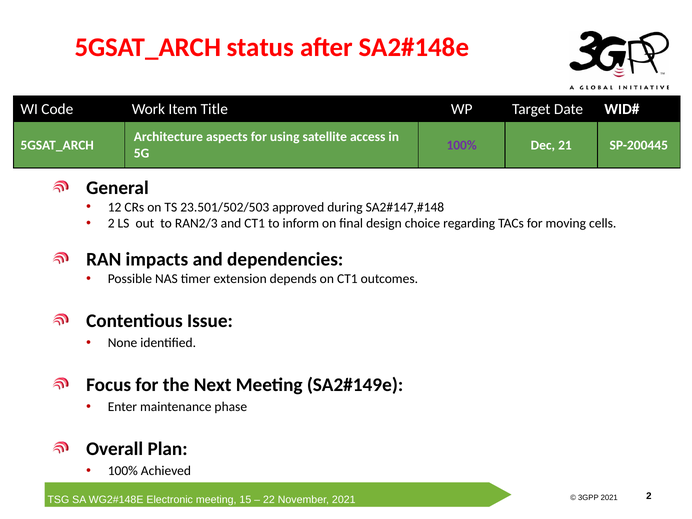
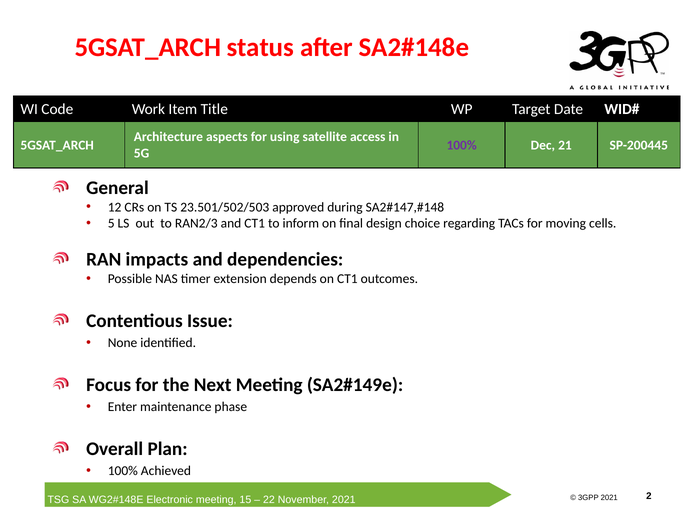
2 at (111, 223): 2 -> 5
